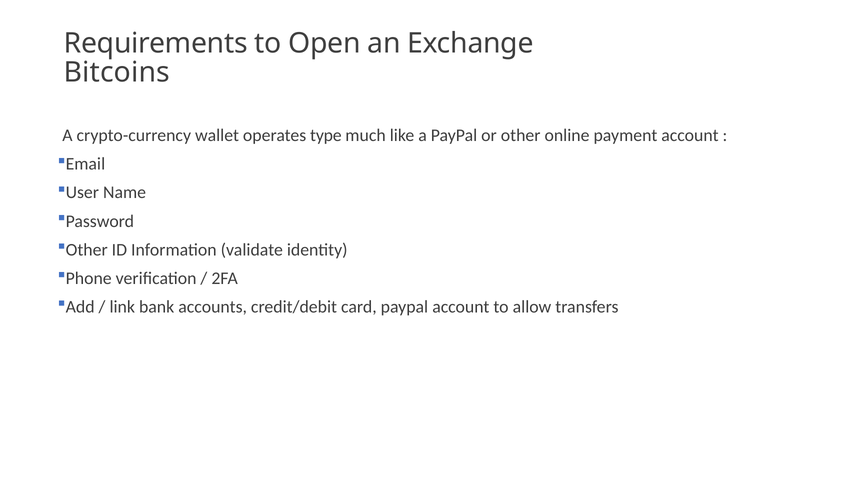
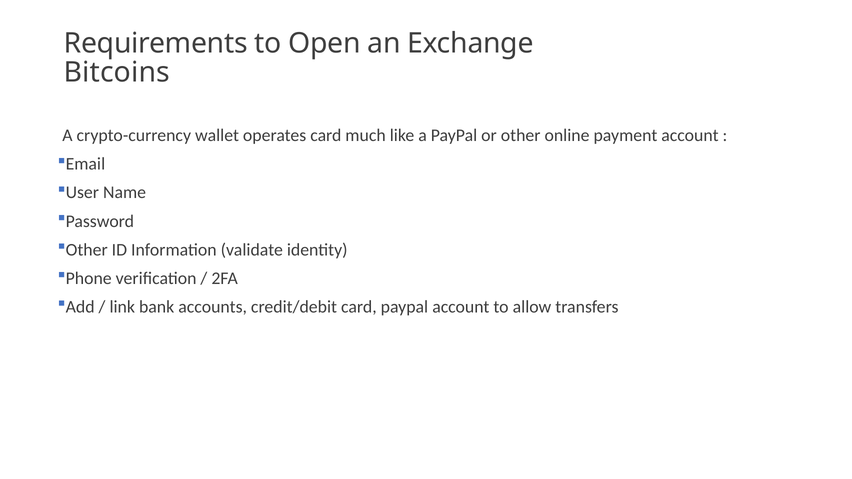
operates type: type -> card
